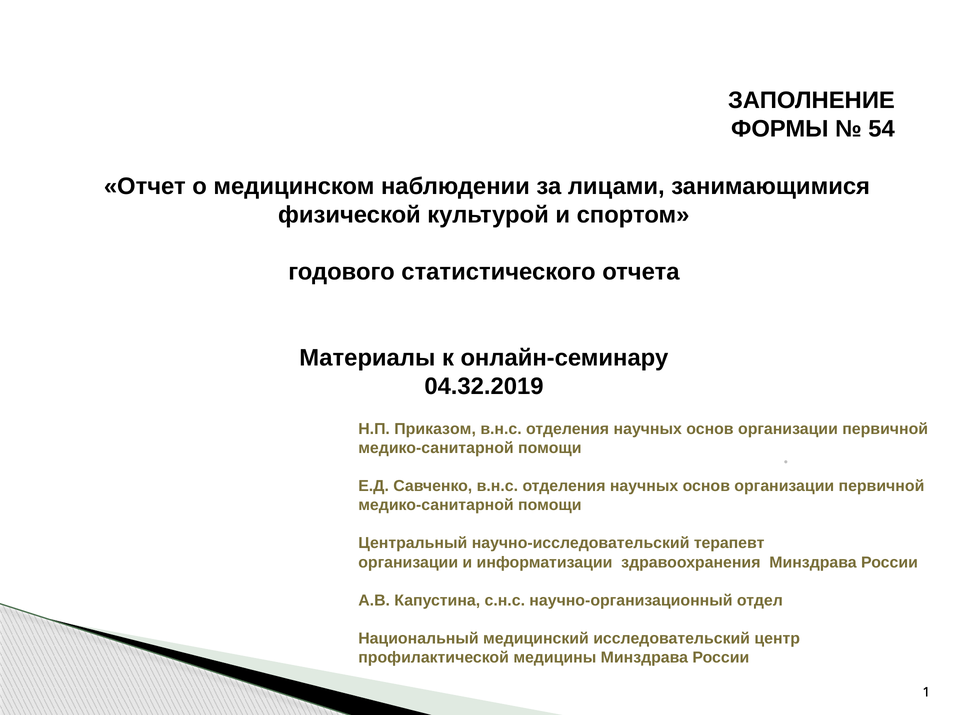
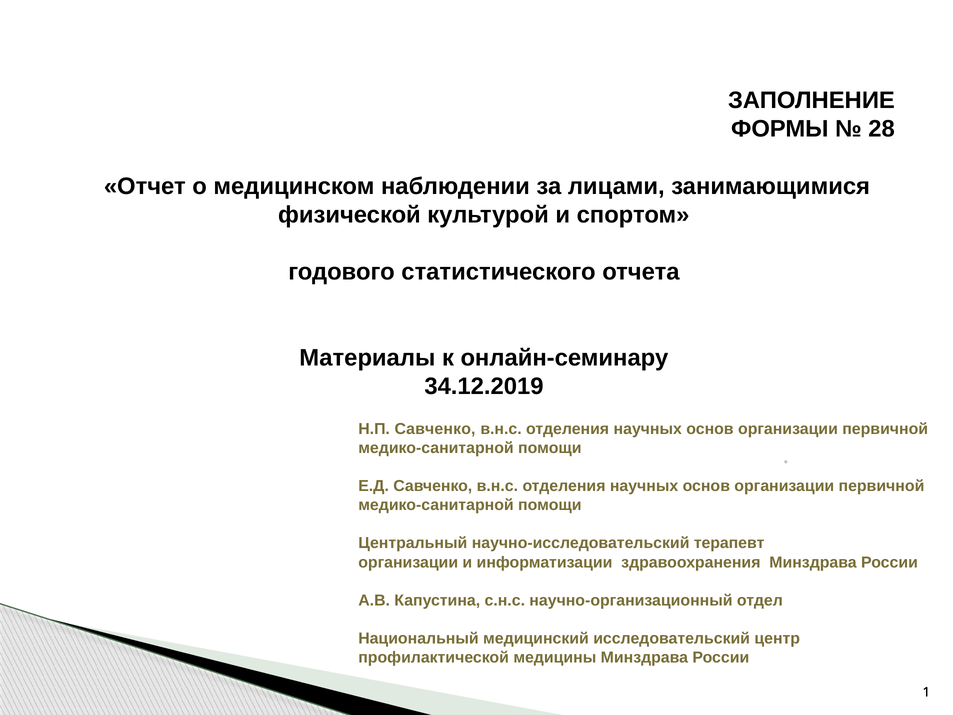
54: 54 -> 28
04.32.2019: 04.32.2019 -> 34.12.2019
Н.П Приказом: Приказом -> Савченко
